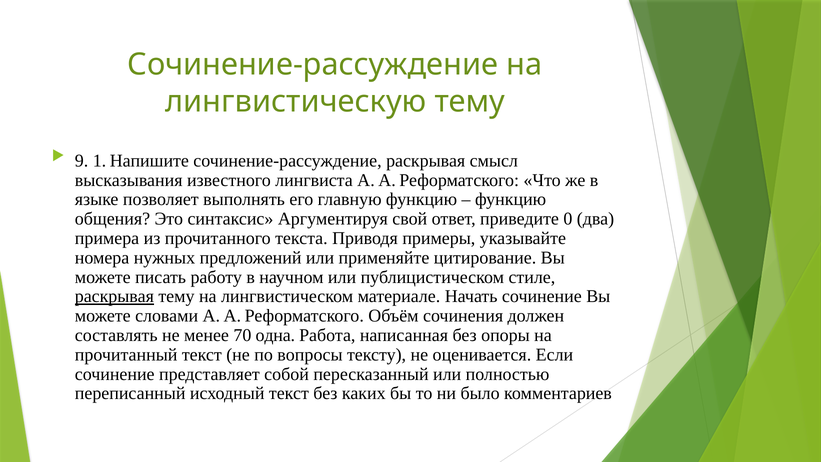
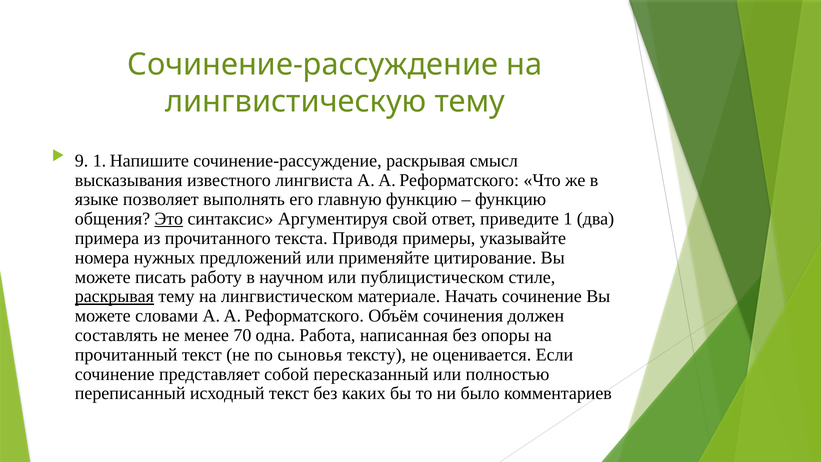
Это underline: none -> present
приведите 0: 0 -> 1
вопросы: вопросы -> сыновья
